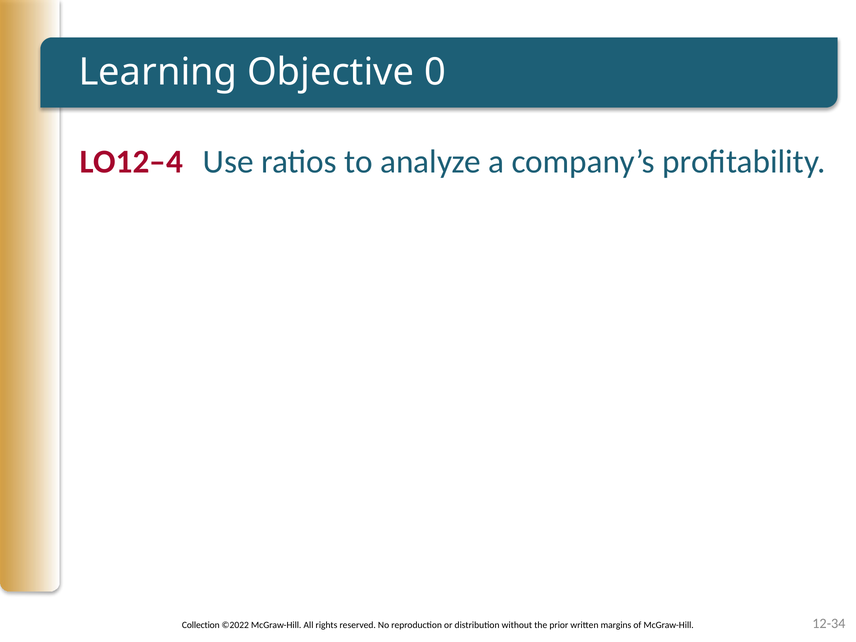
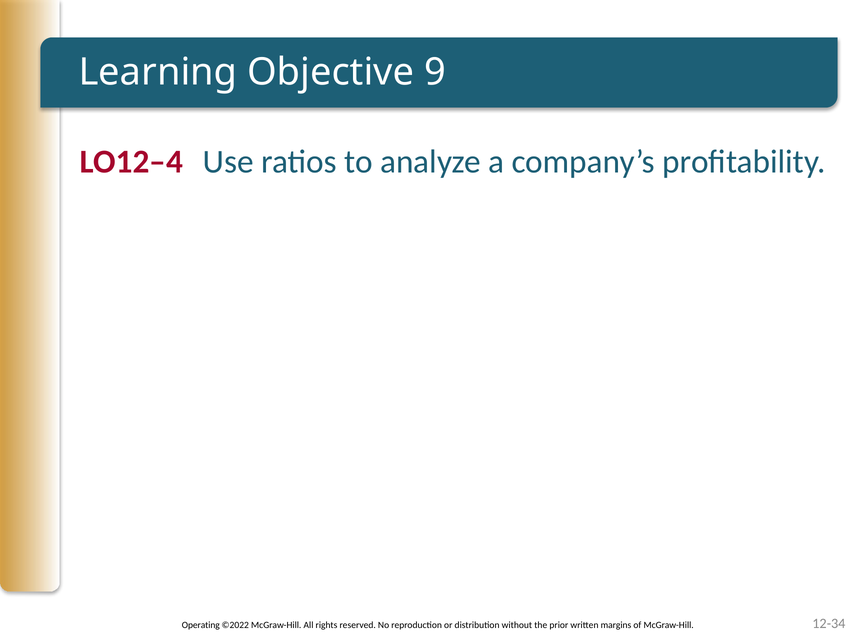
0: 0 -> 9
Collection: Collection -> Operating
